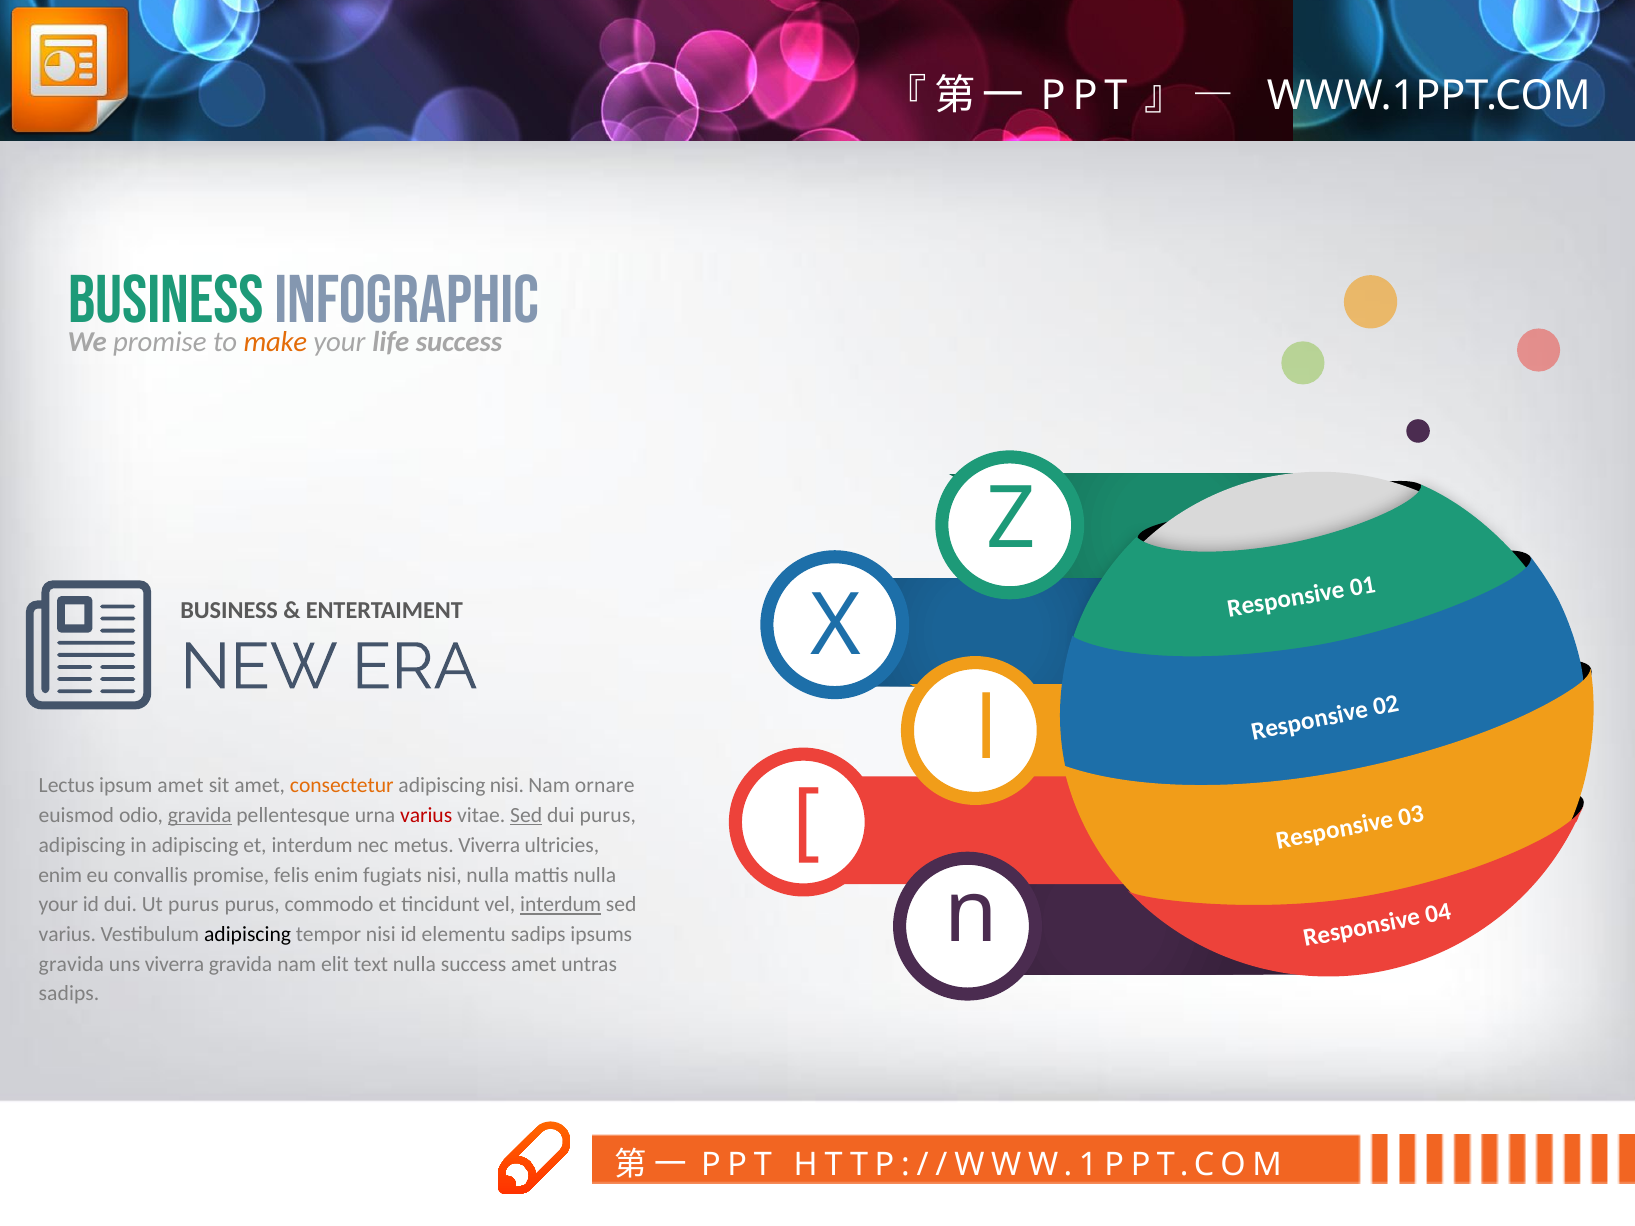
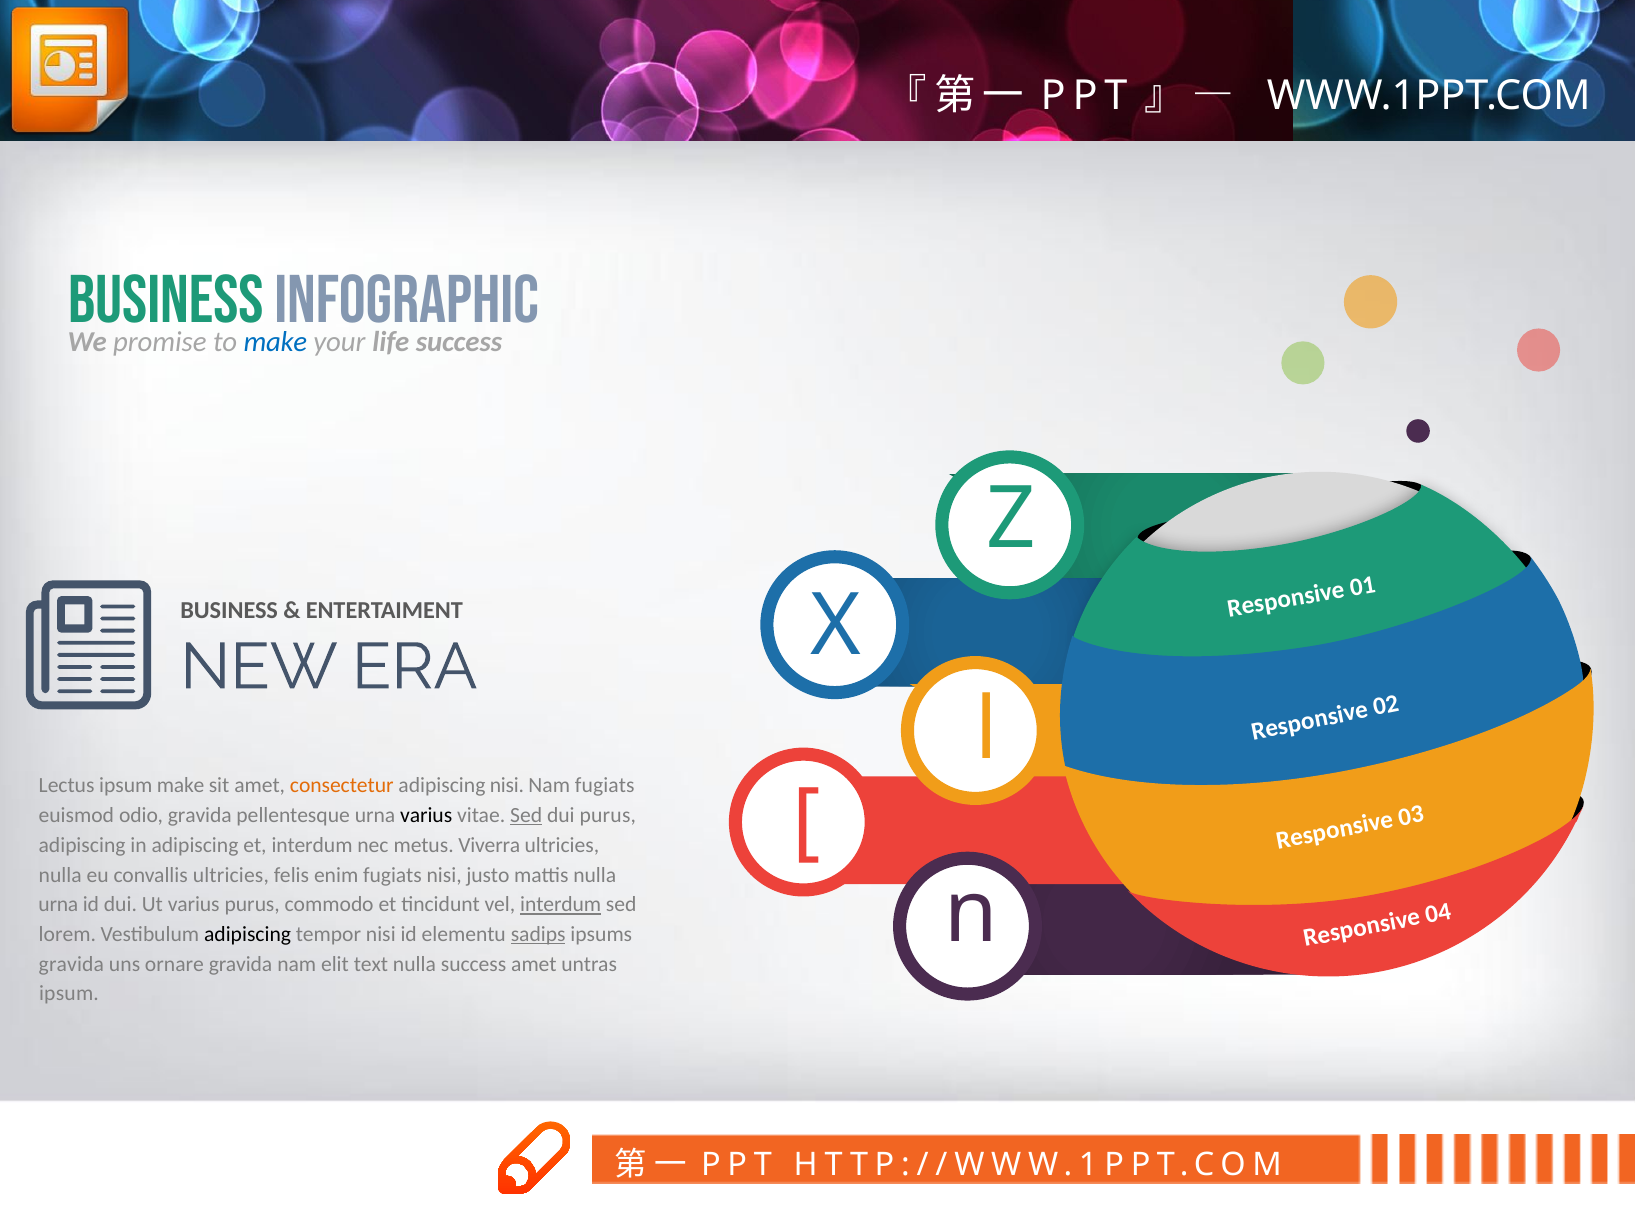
make at (275, 342) colour: orange -> blue
ipsum amet: amet -> make
Nam ornare: ornare -> fugiats
gravida at (200, 816) underline: present -> none
varius at (426, 816) colour: red -> black
enim at (60, 875): enim -> nulla
convallis promise: promise -> ultricies
nisi nulla: nulla -> justo
your at (58, 905): your -> urna
Ut purus: purus -> varius
varius at (67, 934): varius -> lorem
sadips at (538, 934) underline: none -> present
uns viverra: viverra -> ornare
sadips at (69, 994): sadips -> ipsum
